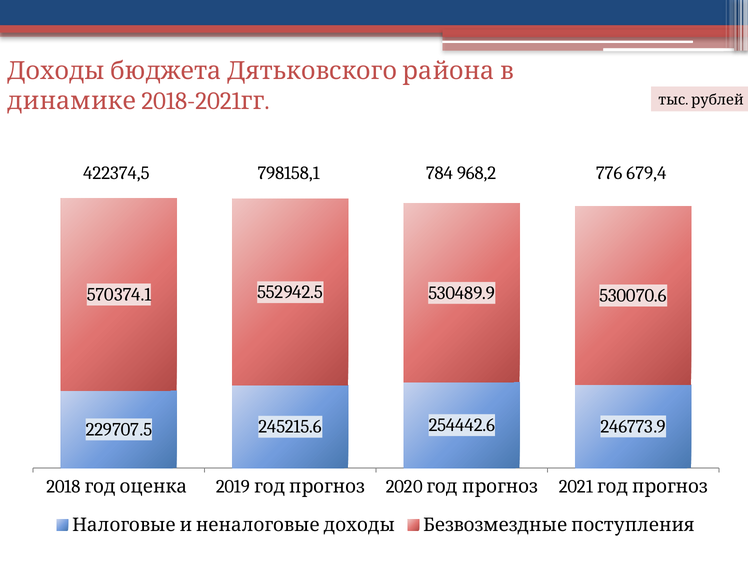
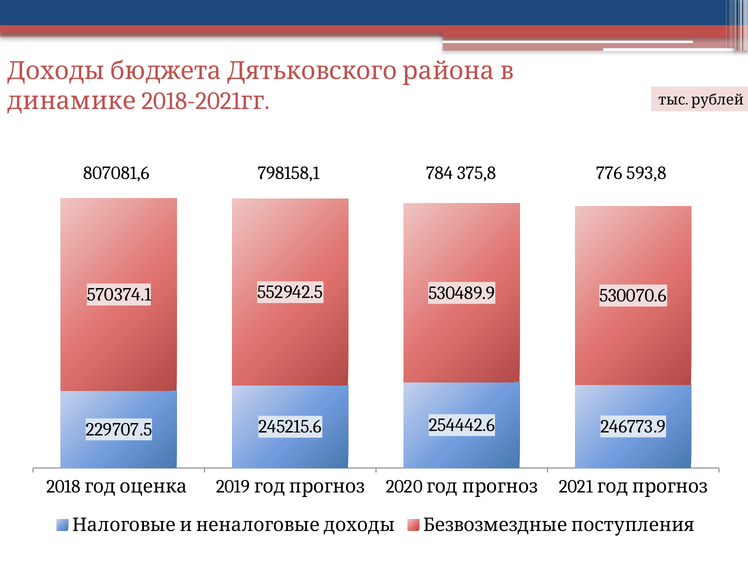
422374,5: 422374,5 -> 807081,6
968,2: 968,2 -> 375,8
679,4: 679,4 -> 593,8
